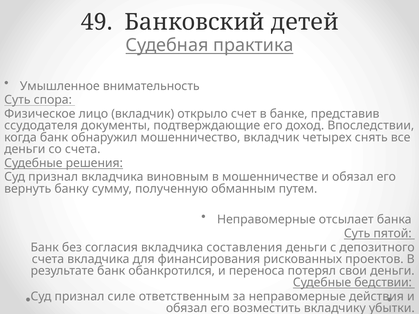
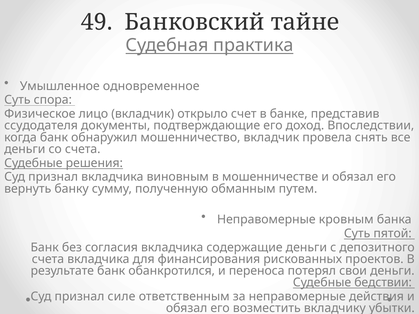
детей: детей -> тайне
внимательность: внимательность -> одновременное
четырех: четырех -> провела
отсылает: отсылает -> кровным
составления: составления -> содержащие
